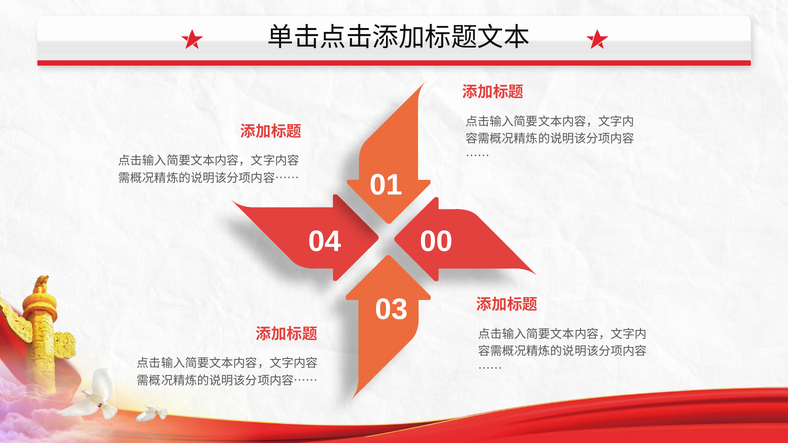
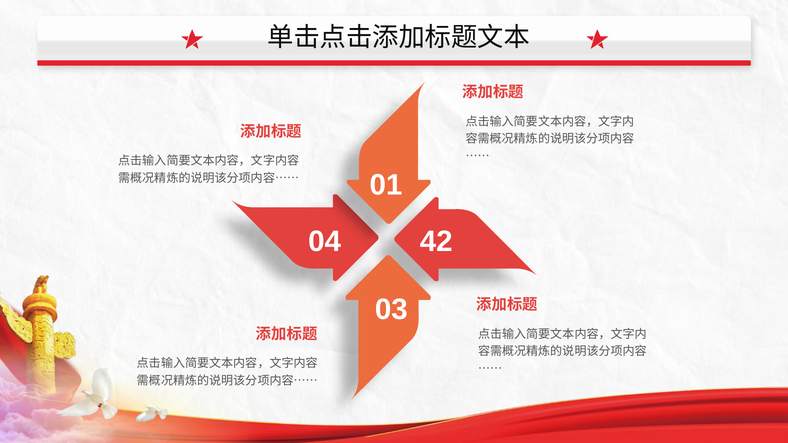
00: 00 -> 42
